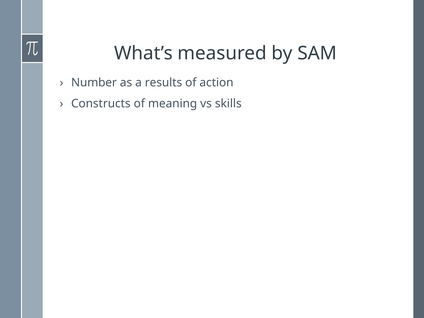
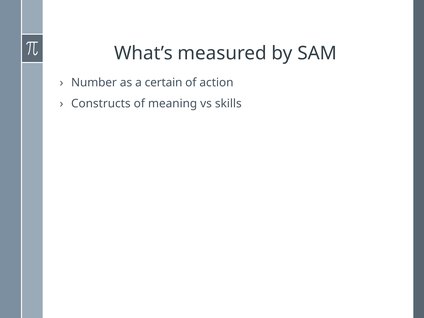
results: results -> certain
